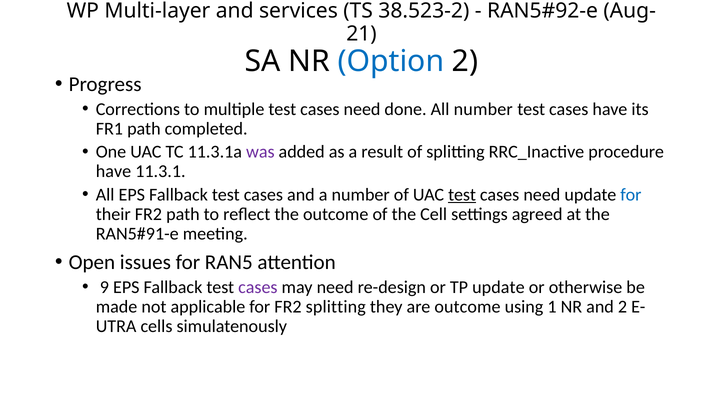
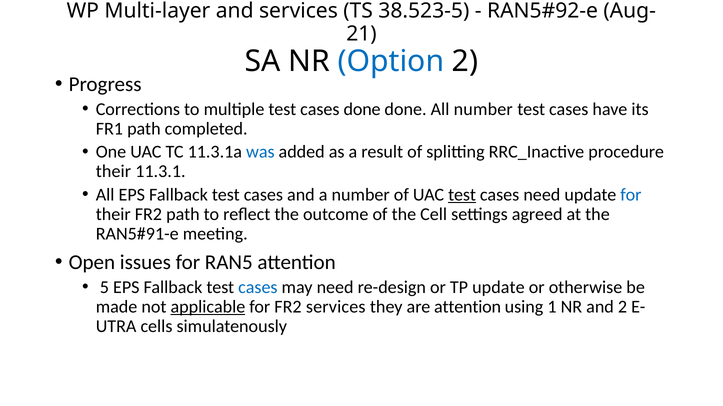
38.523-2: 38.523-2 -> 38.523-5
multiple test cases need: need -> done
was colour: purple -> blue
have at (114, 172): have -> their
9: 9 -> 5
cases at (258, 288) colour: purple -> blue
applicable underline: none -> present
FR2 splitting: splitting -> services
are outcome: outcome -> attention
